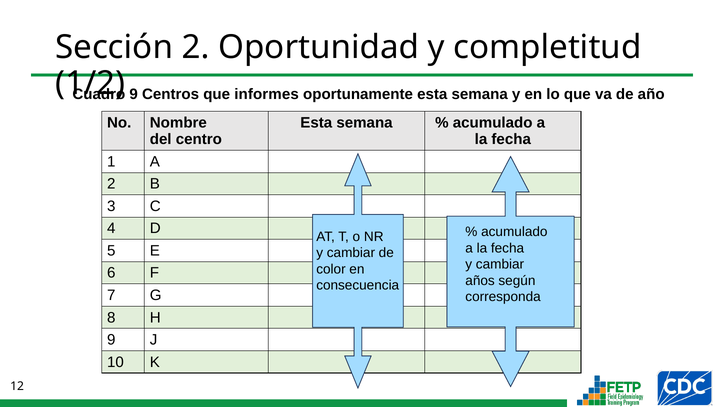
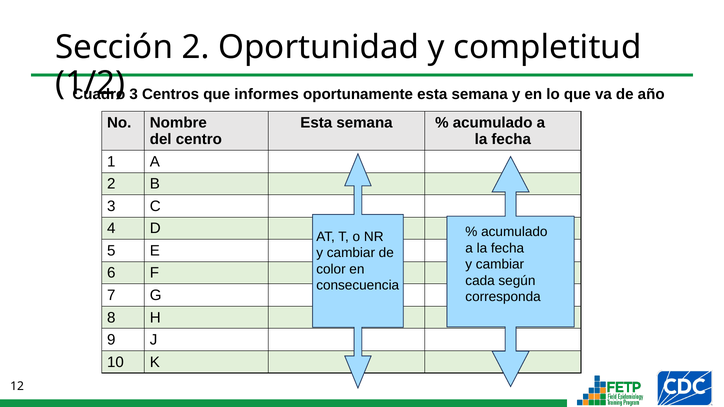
9 at (134, 94): 9 -> 3
años: años -> cada
